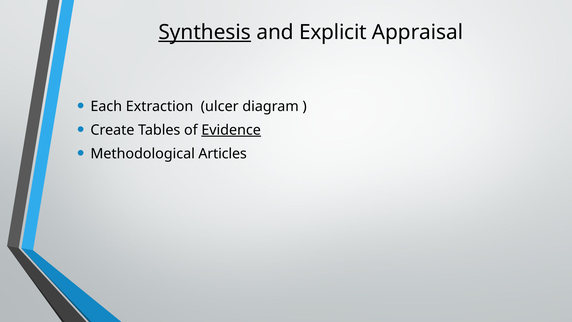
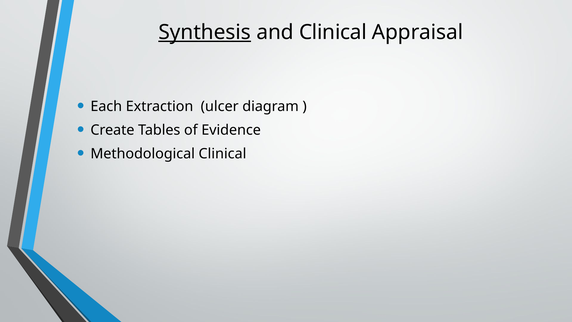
and Explicit: Explicit -> Clinical
Evidence underline: present -> none
Methodological Articles: Articles -> Clinical
